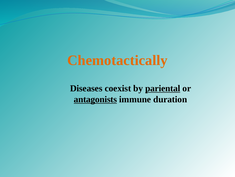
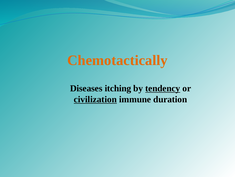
coexist: coexist -> itching
pariental: pariental -> tendency
antagonists: antagonists -> civilization
